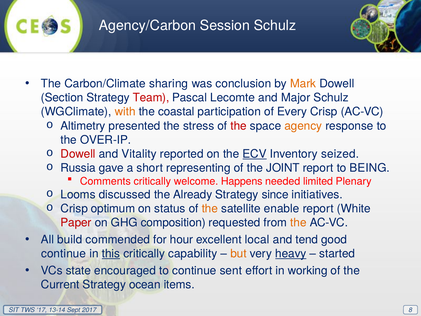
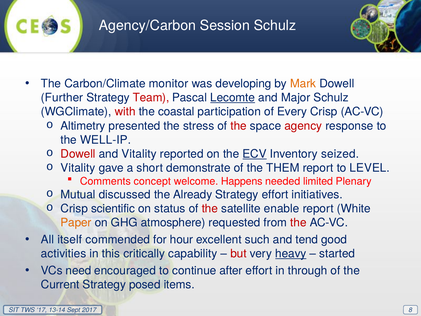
sharing: sharing -> monitor
conclusion: conclusion -> developing
Section: Section -> Further
Lecomte underline: none -> present
with colour: orange -> red
agency colour: orange -> red
OVER-IP: OVER-IP -> WELL-IP
Russia at (78, 168): Russia -> Vitality
representing: representing -> demonstrate
JOINT: JOINT -> THEM
BEING: BEING -> LEVEL
Comments critically: critically -> concept
Looms: Looms -> Mutual
Strategy since: since -> effort
optimum: optimum -> scientific
the at (210, 209) colour: orange -> red
Paper colour: red -> orange
composition: composition -> atmosphere
the at (298, 223) colour: orange -> red
build: build -> itself
local: local -> such
continue at (64, 254): continue -> activities
this underline: present -> none
but colour: orange -> red
state: state -> need
sent: sent -> after
working: working -> through
ocean: ocean -> posed
